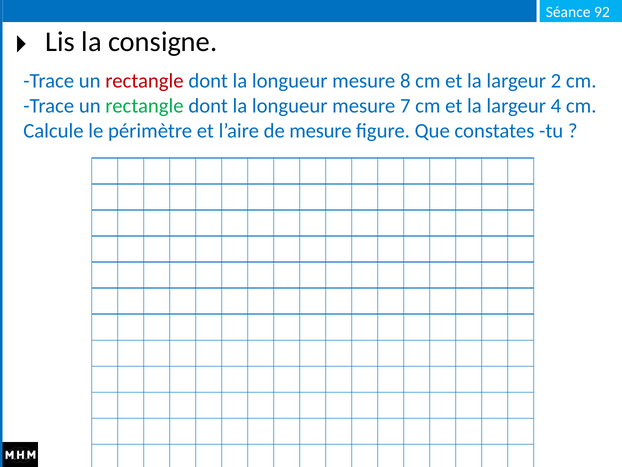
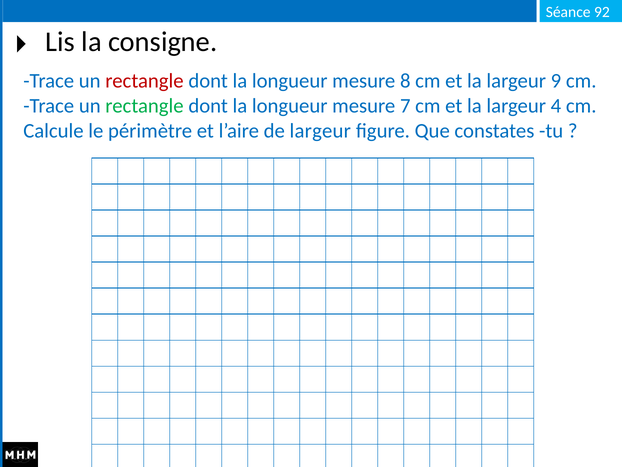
2: 2 -> 9
de mesure: mesure -> largeur
